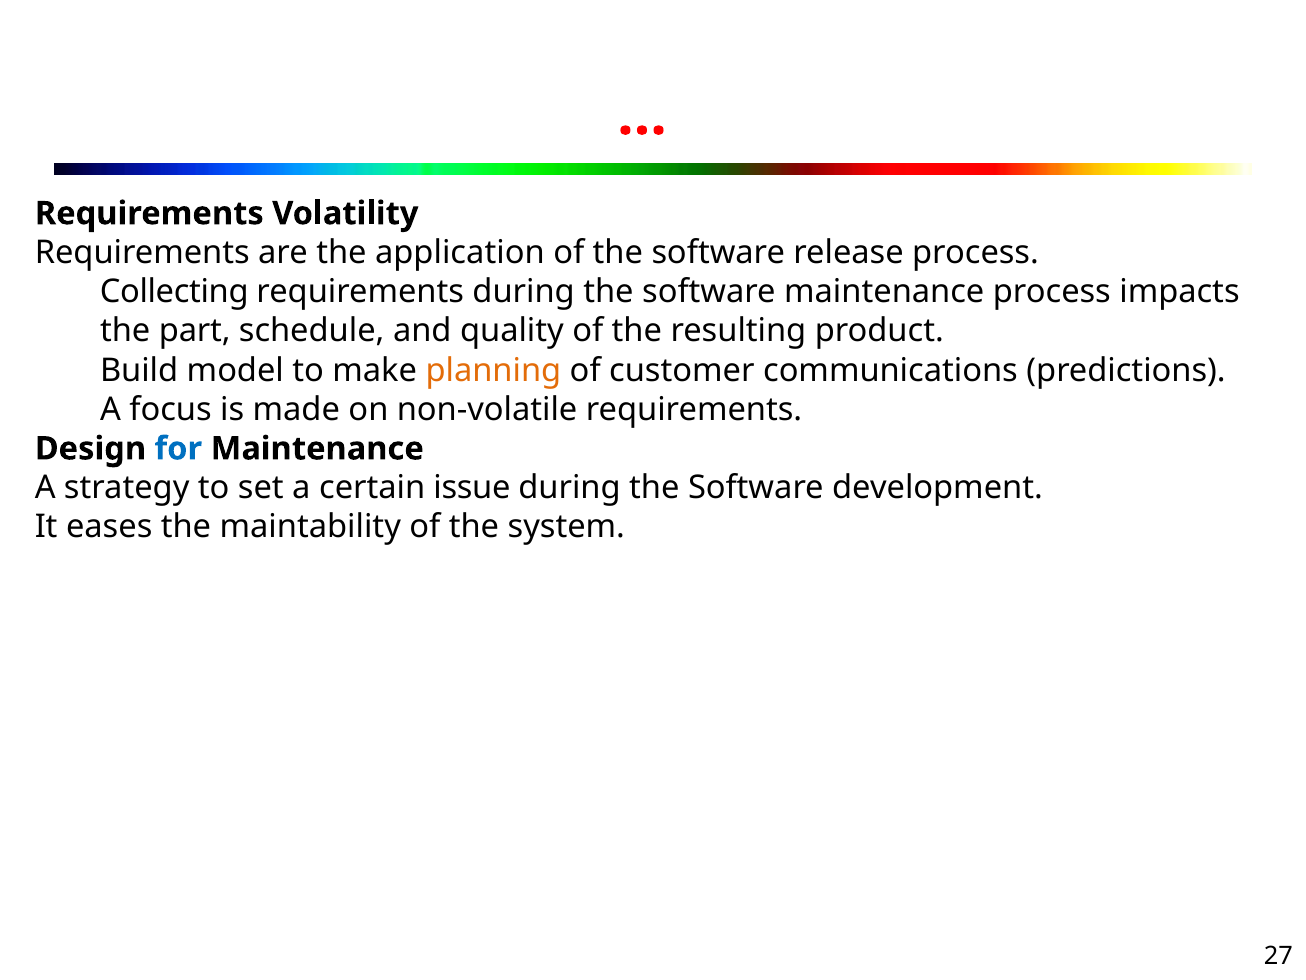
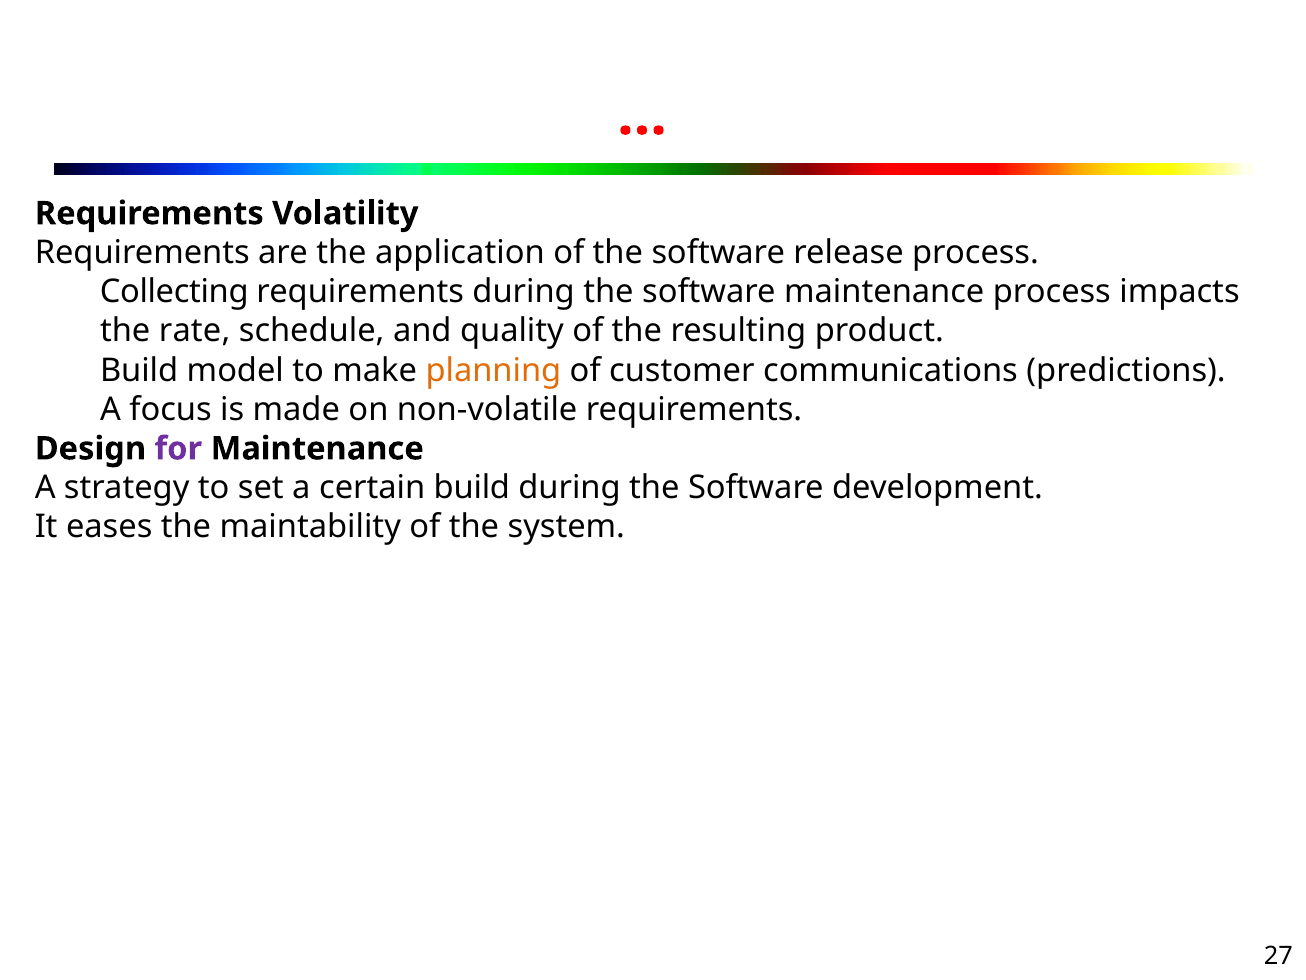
part: part -> rate
for colour: blue -> purple
certain issue: issue -> build
